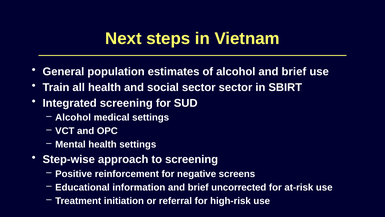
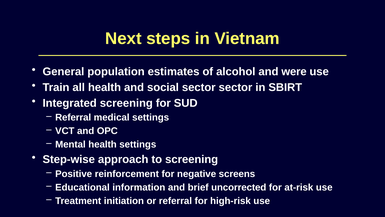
alcohol and brief: brief -> were
Alcohol at (73, 117): Alcohol -> Referral
